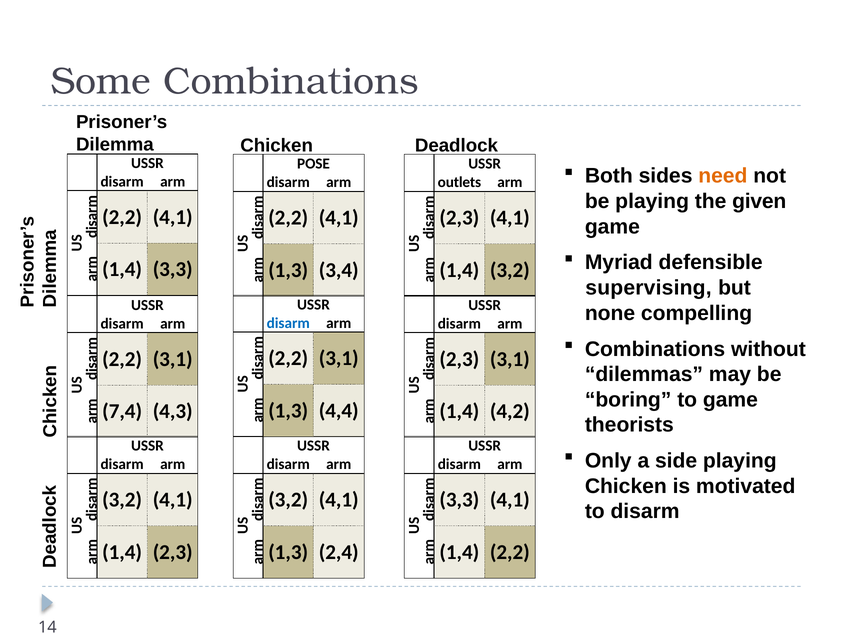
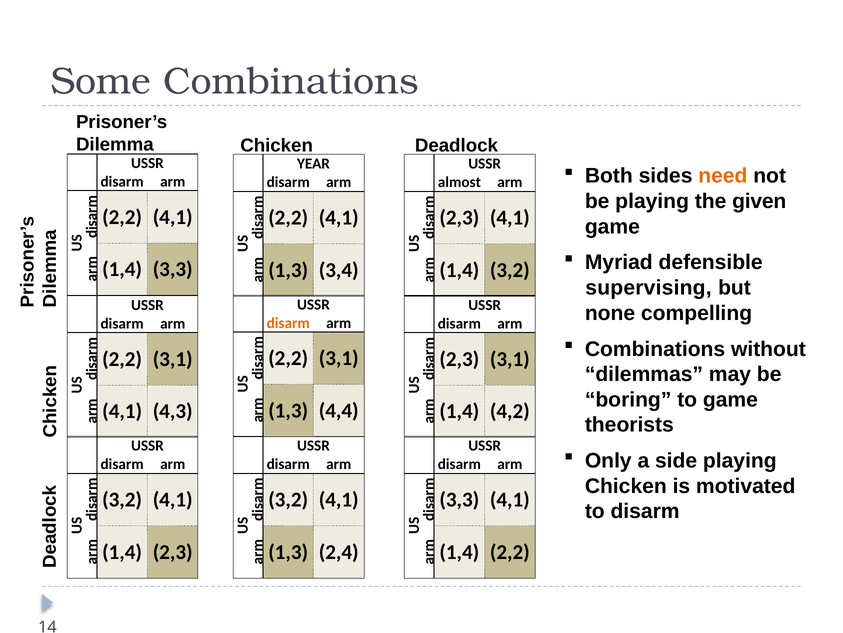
POSE: POSE -> YEAR
outlets: outlets -> almost
disarm at (288, 323) colour: blue -> orange
7,4 at (122, 411): 7,4 -> 4,1
